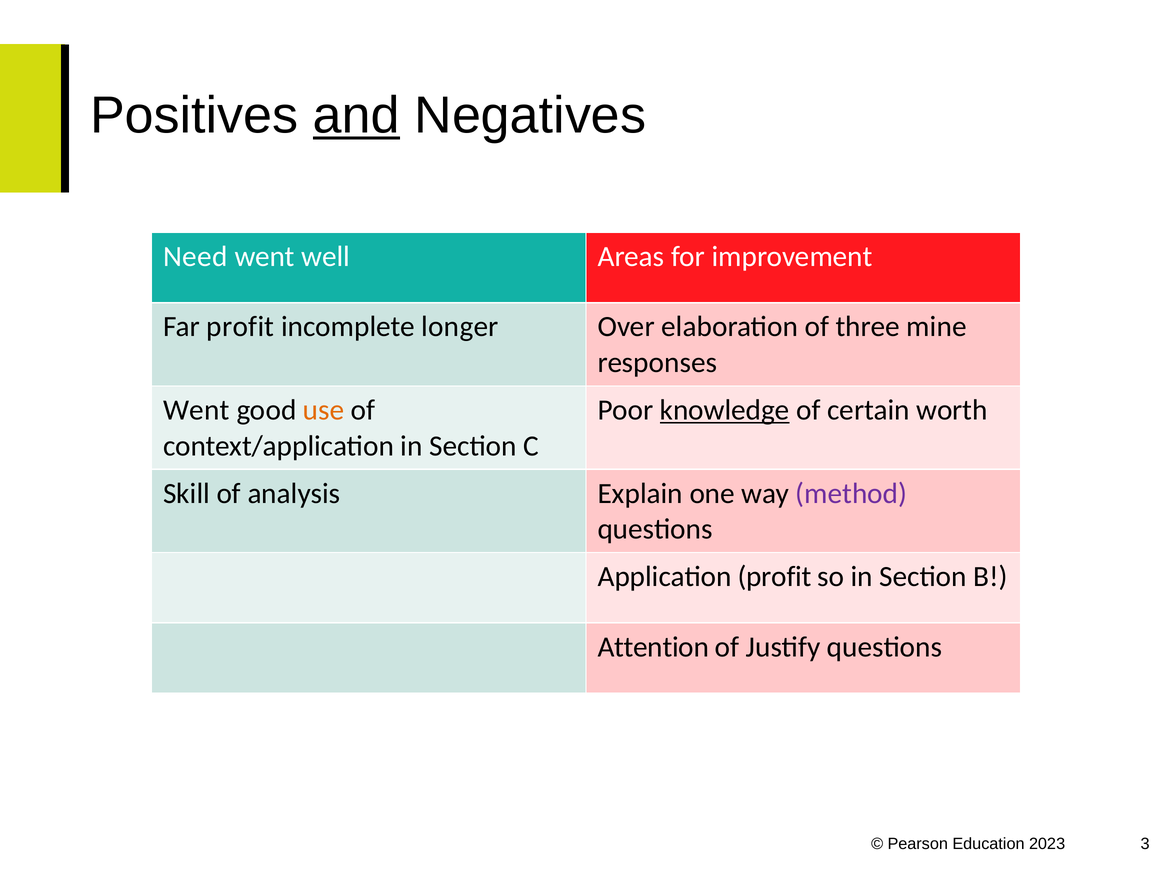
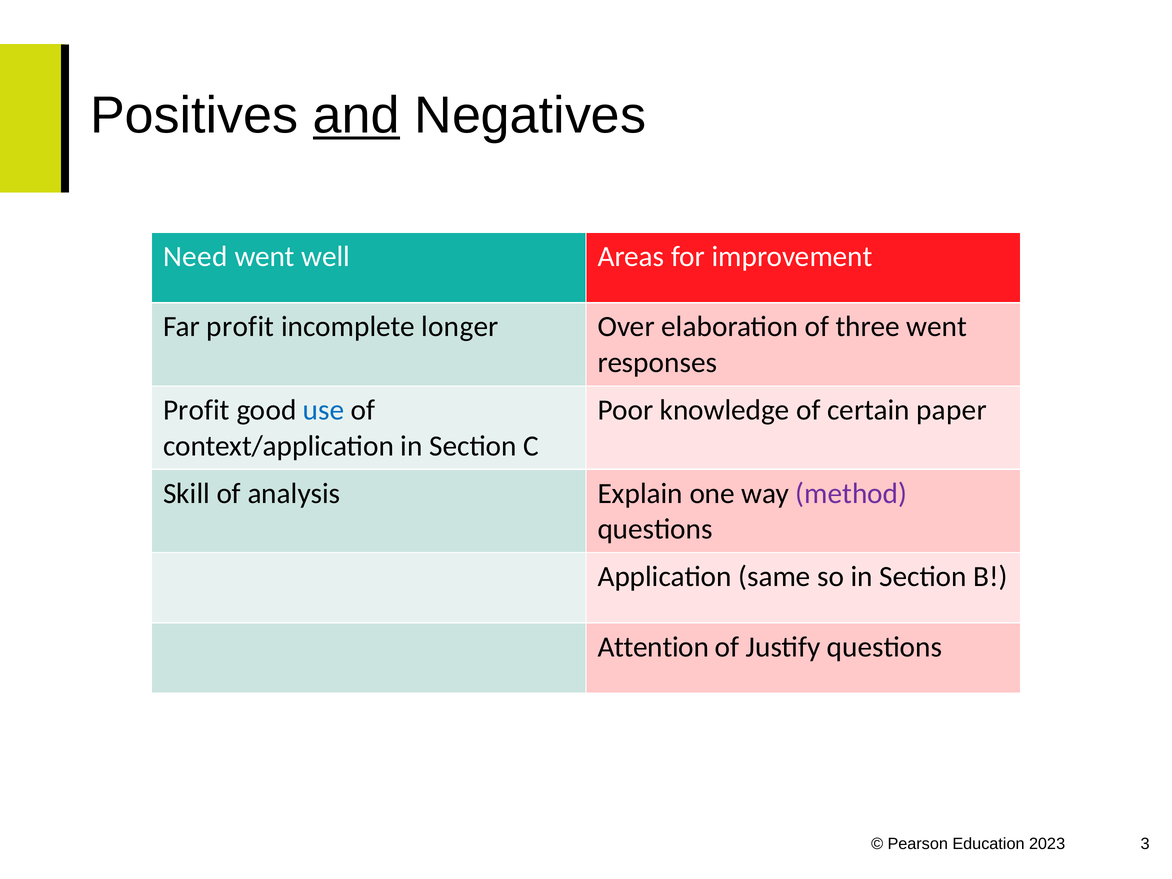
three mine: mine -> went
Went at (196, 410): Went -> Profit
use colour: orange -> blue
knowledge underline: present -> none
worth: worth -> paper
Application profit: profit -> same
